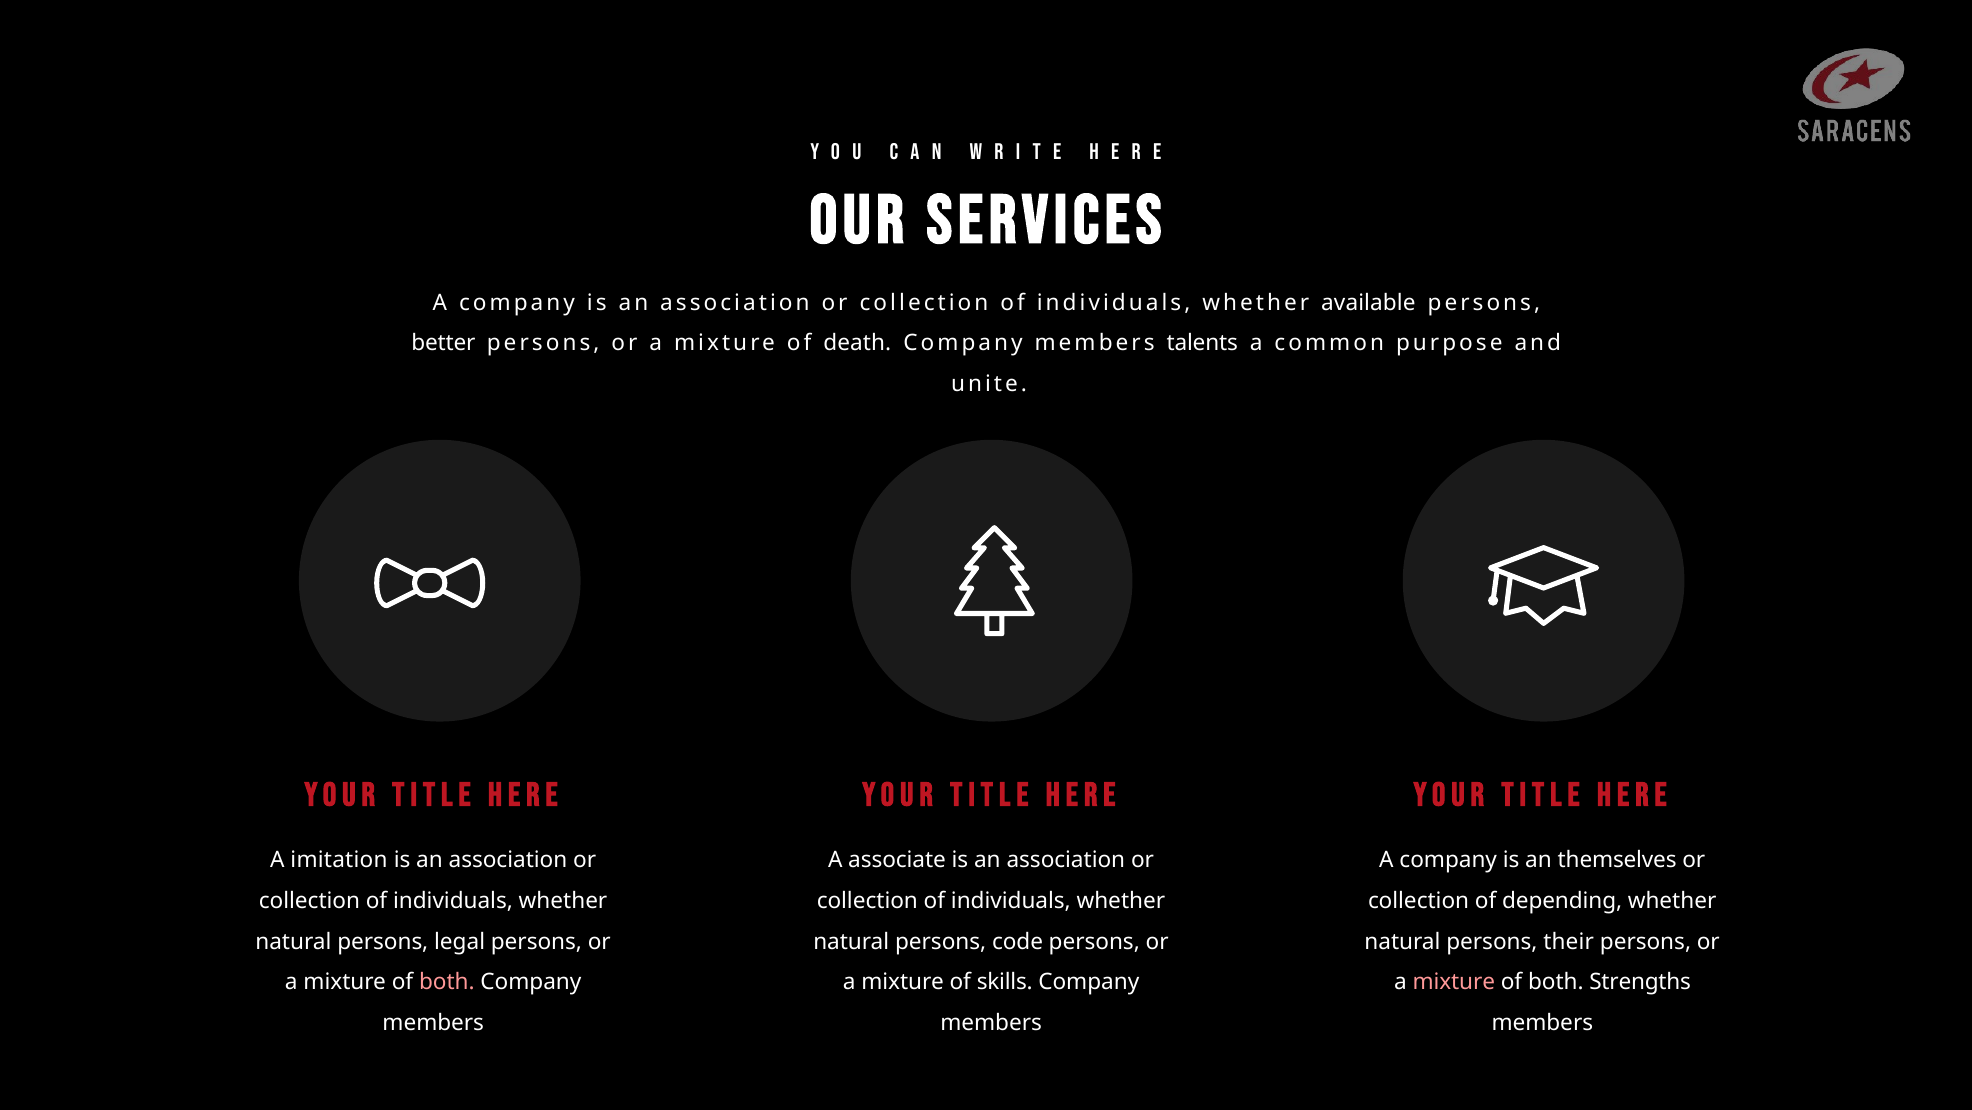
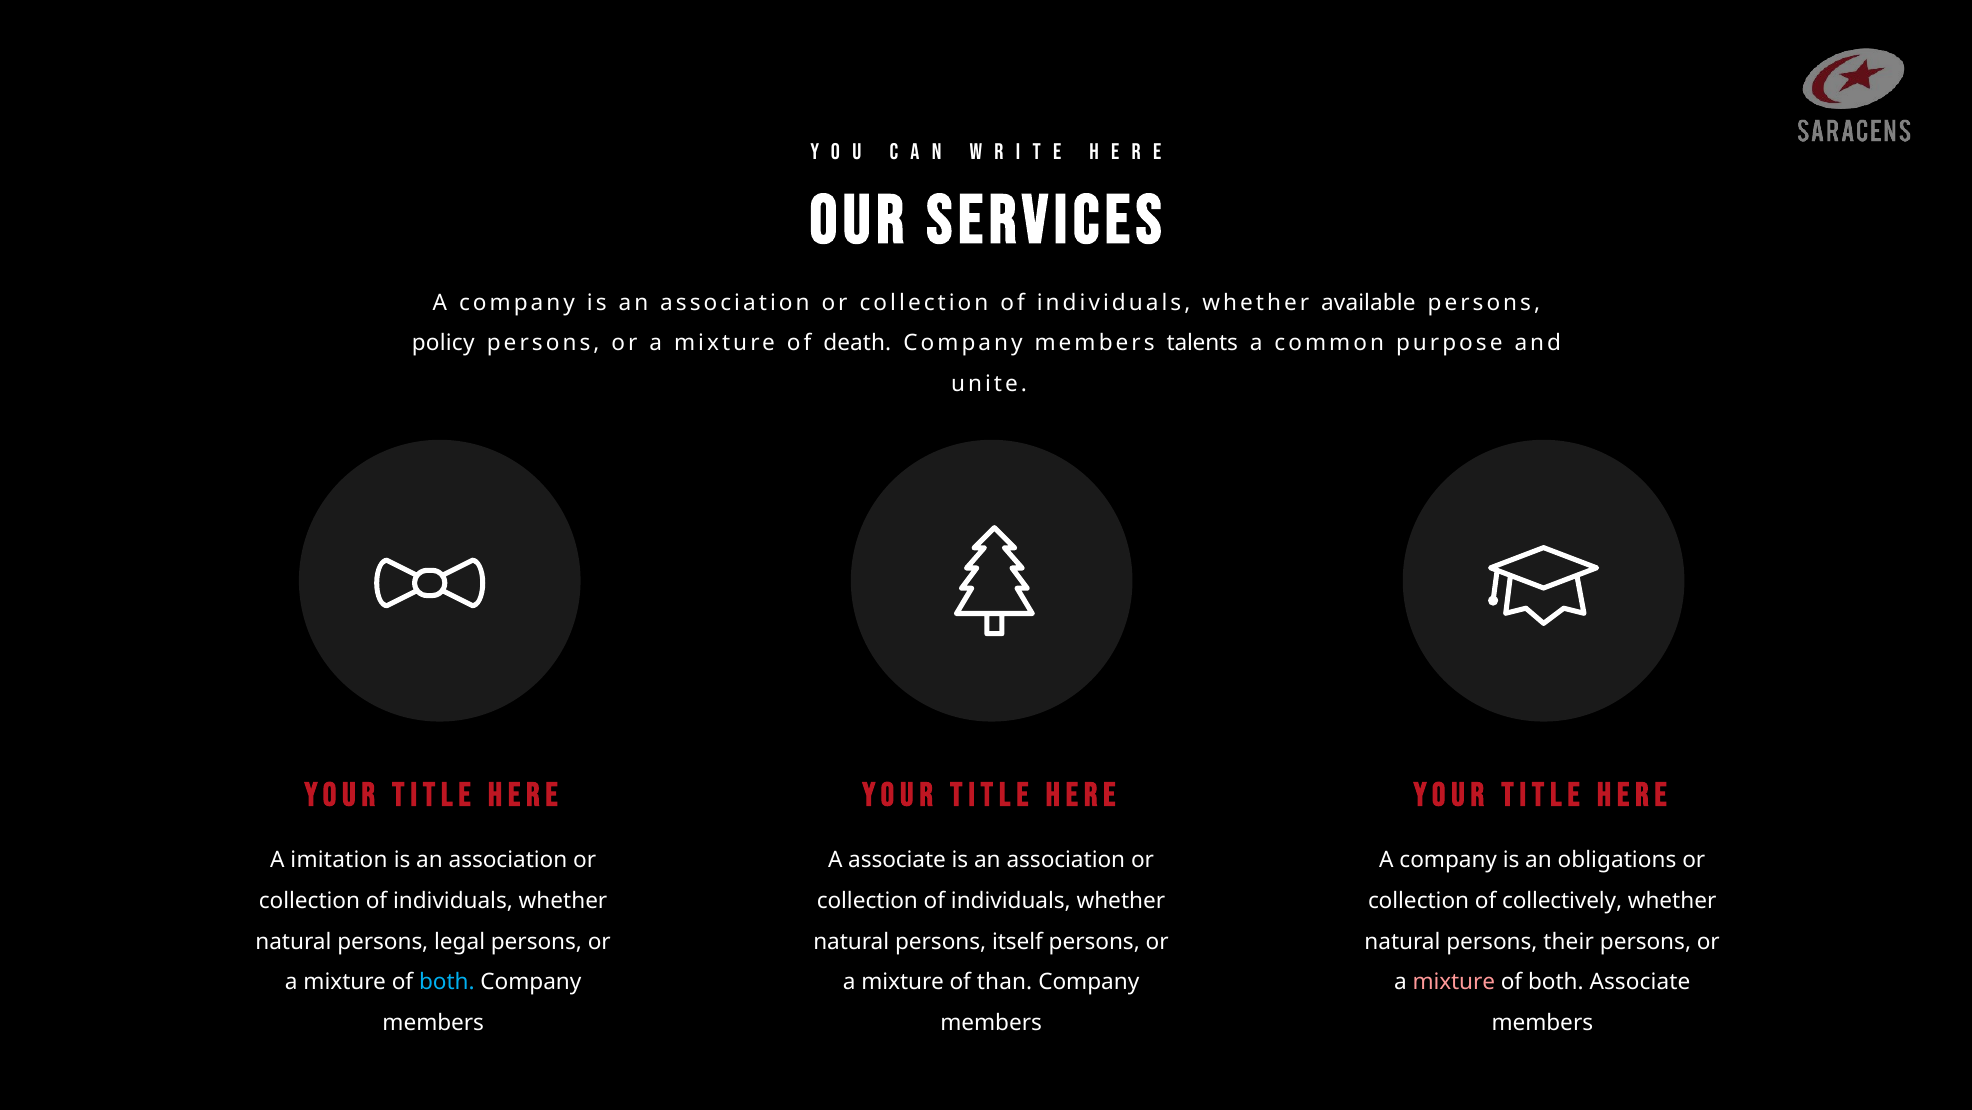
better: better -> policy
themselves: themselves -> obligations
depending: depending -> collectively
code: code -> itself
both at (447, 982) colour: pink -> light blue
skills: skills -> than
both Strengths: Strengths -> Associate
